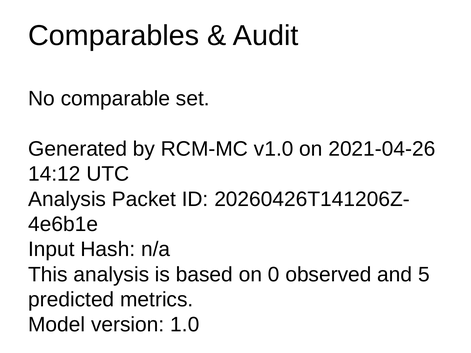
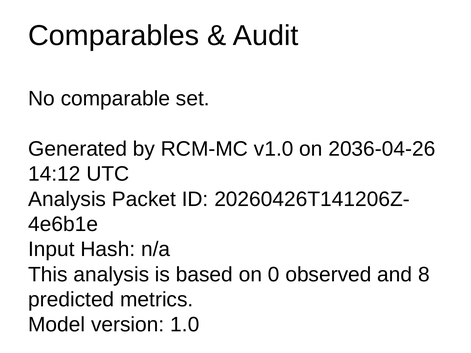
2021-04-26: 2021-04-26 -> 2036-04-26
5: 5 -> 8
